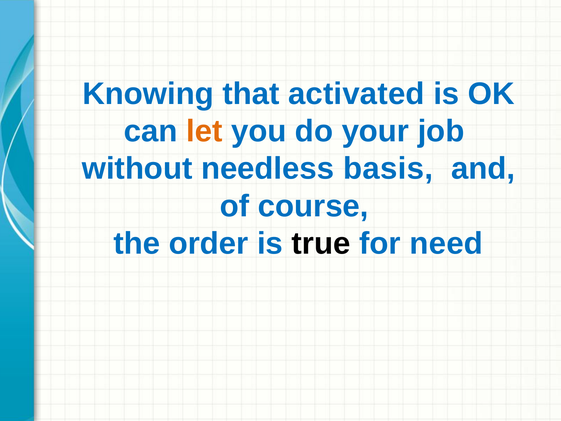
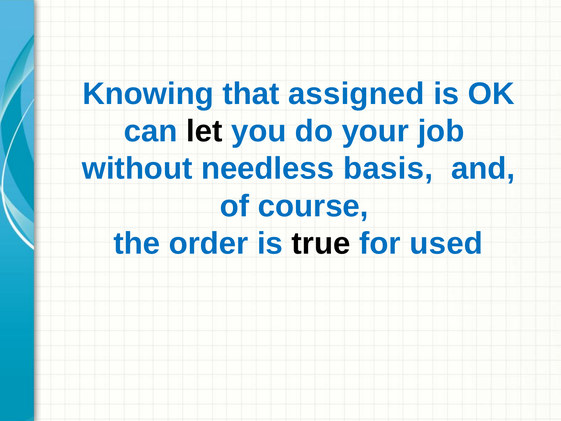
activated: activated -> assigned
let colour: orange -> black
need: need -> used
